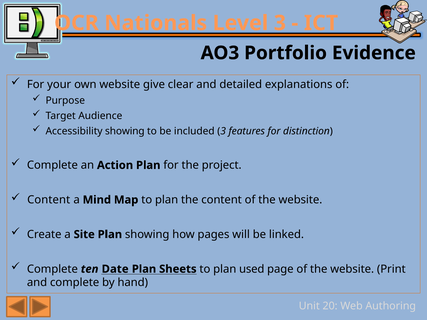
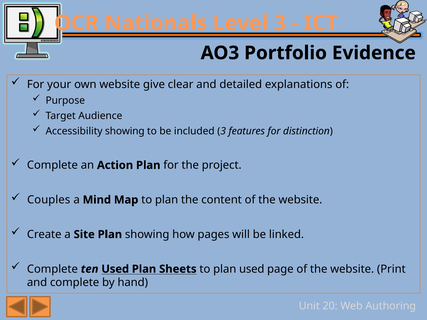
Content at (49, 200): Content -> Couples
ten Date: Date -> Used
